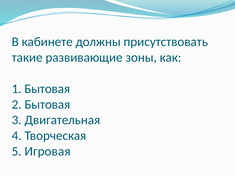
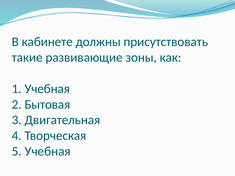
1 Бытовая: Бытовая -> Учебная
5 Игровая: Игровая -> Учебная
